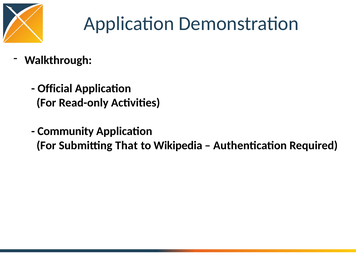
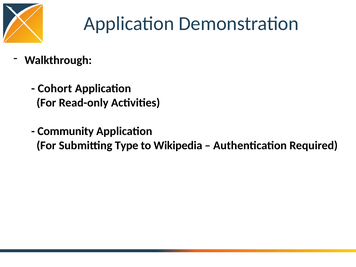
Official: Official -> Cohort
That: That -> Type
